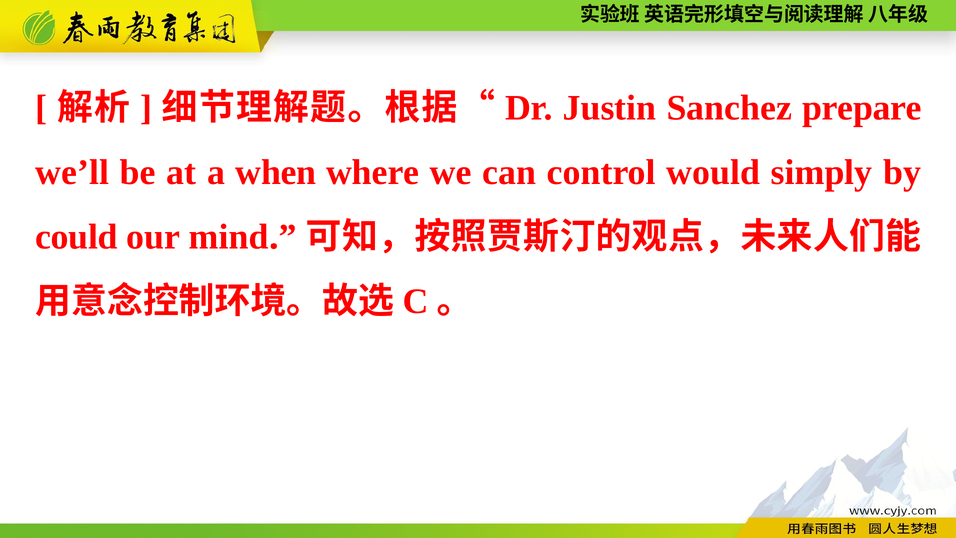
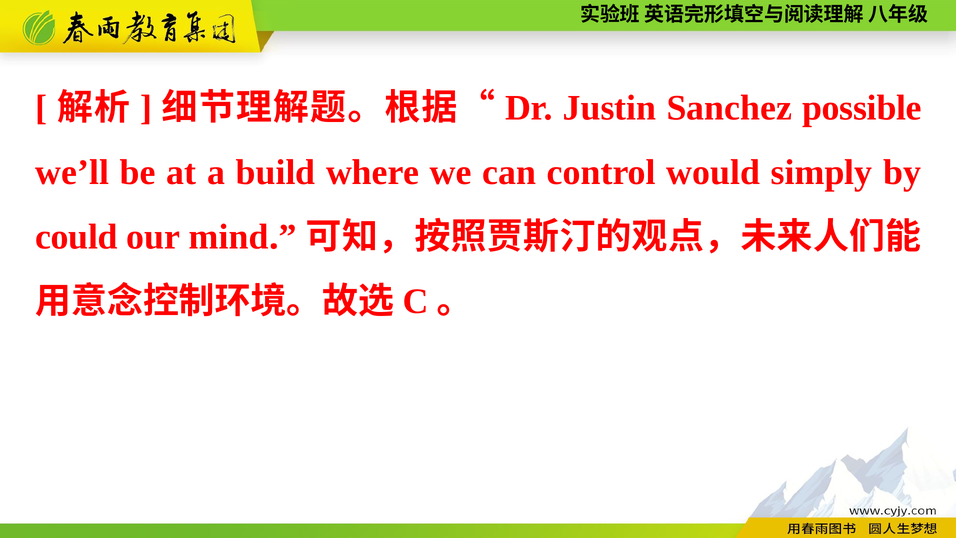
prepare: prepare -> possible
when: when -> build
